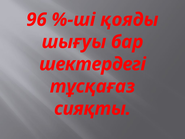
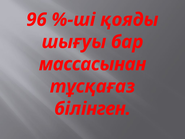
шектердегi: шектердегi -> массасынан
сияқты: сияқты -> бiлiнген
